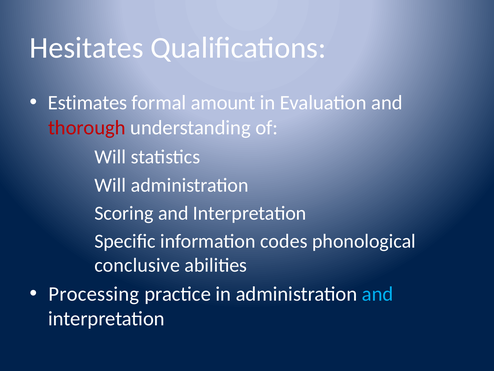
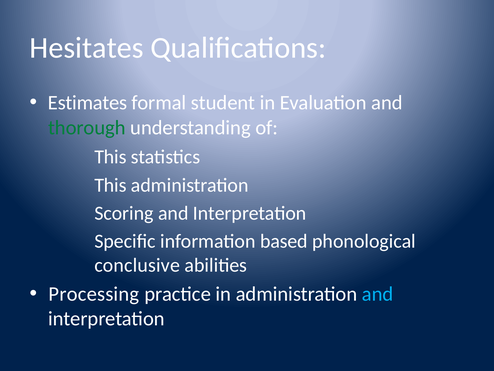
amount: amount -> student
thorough colour: red -> green
Will at (110, 157): Will -> This
Will at (110, 185): Will -> This
codes: codes -> based
